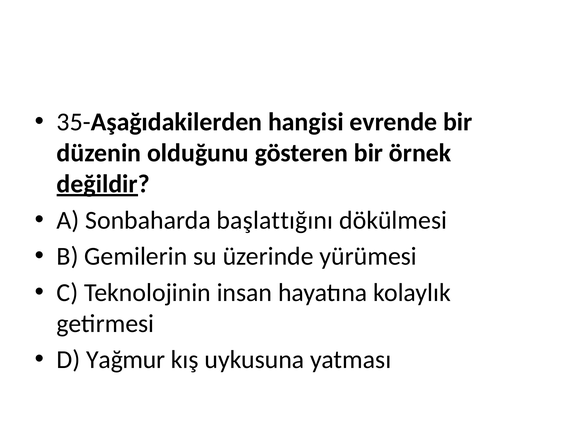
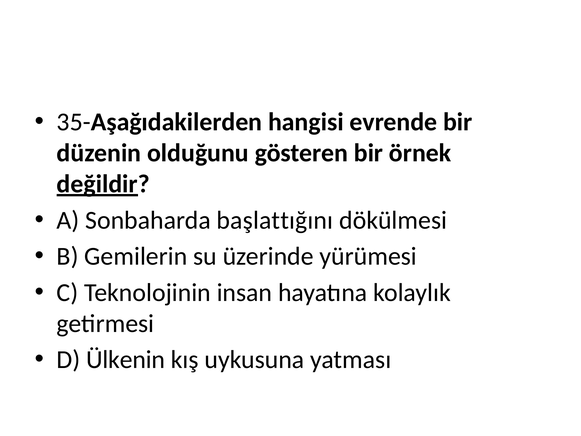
Yağmur: Yağmur -> Ülkenin
